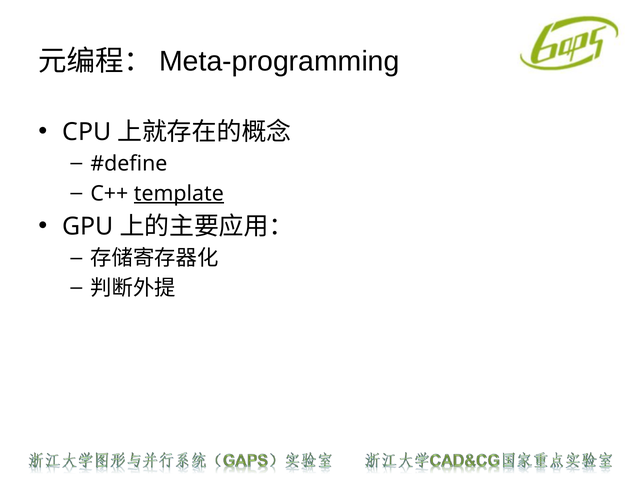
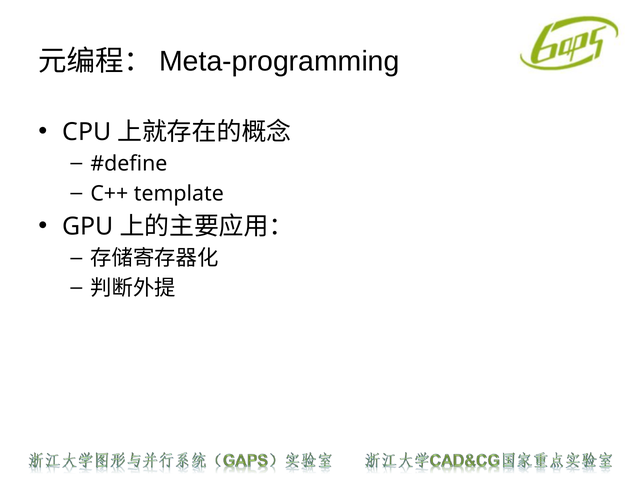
template underline: present -> none
